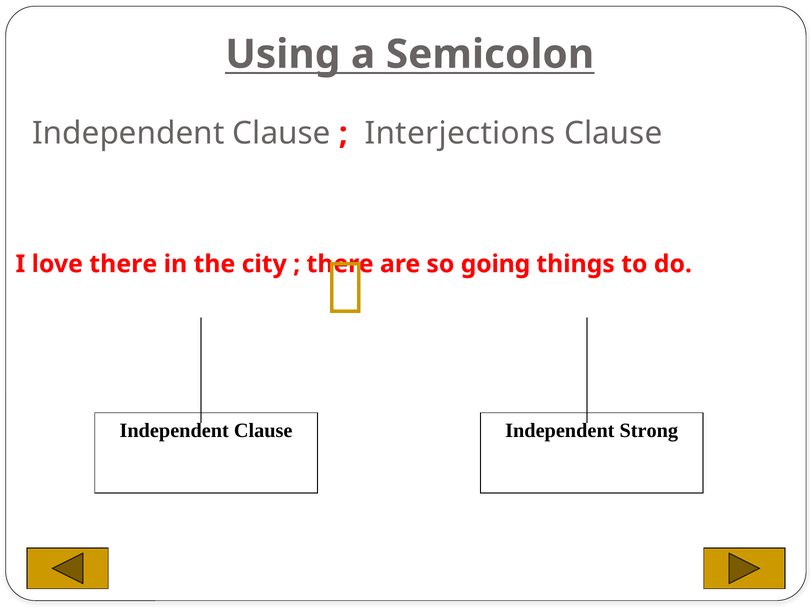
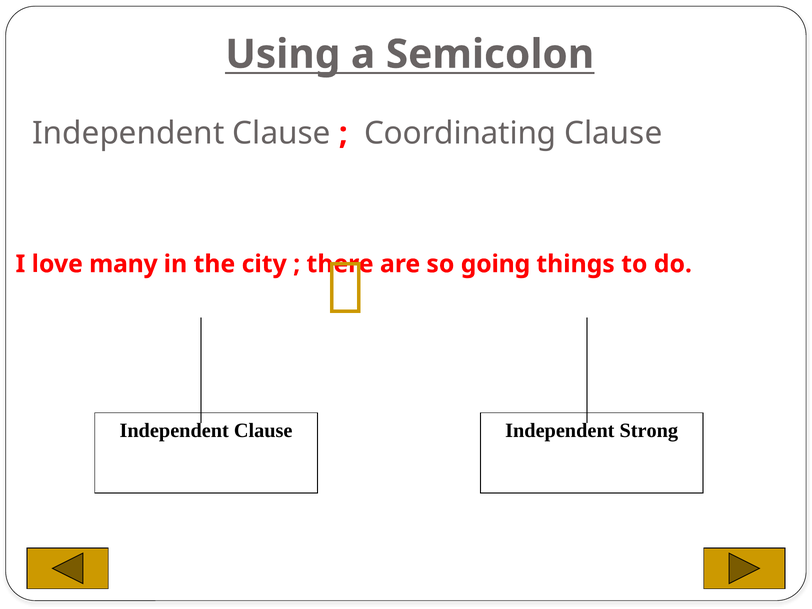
Interjections: Interjections -> Coordinating
love there: there -> many
